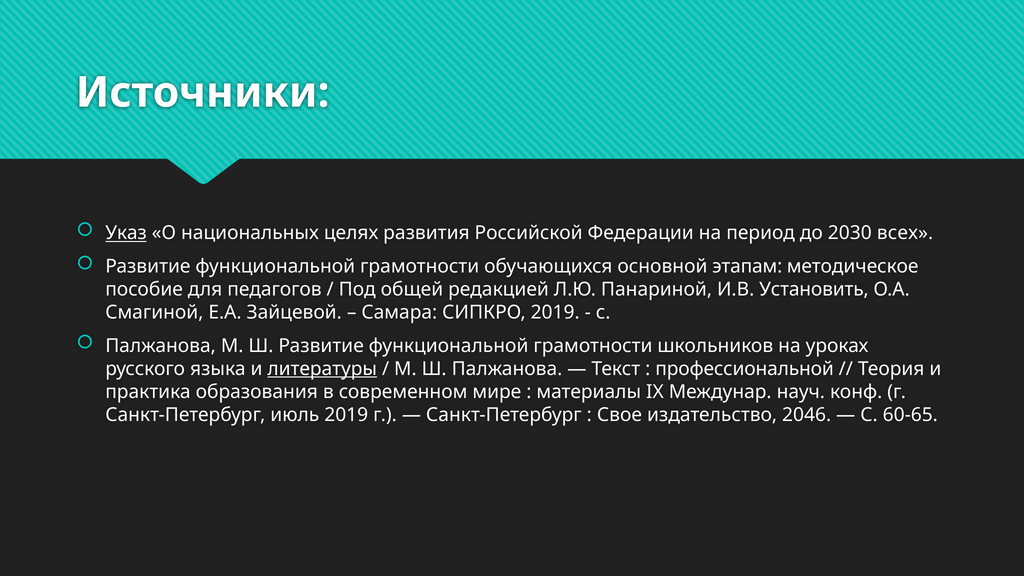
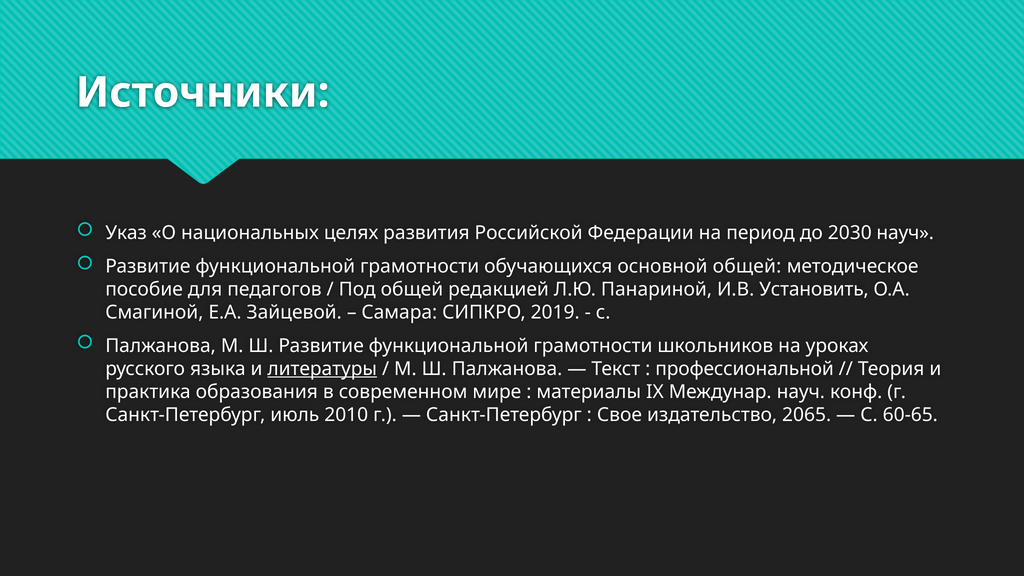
Указ underline: present -> none
2030 всех: всех -> науч
основной этапам: этапам -> общей
июль 2019: 2019 -> 2010
2046: 2046 -> 2065
